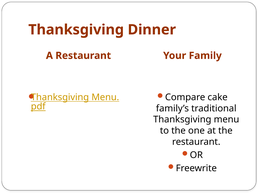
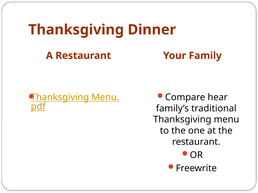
cake: cake -> hear
